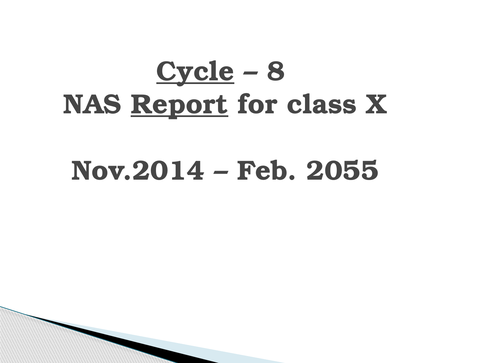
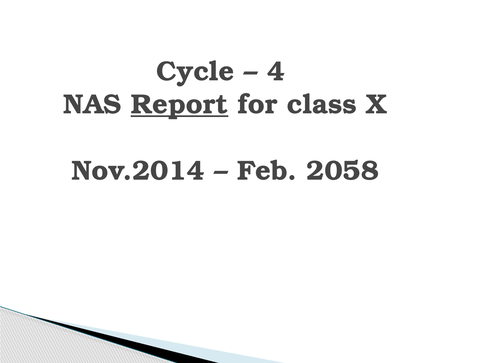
Cycle underline: present -> none
8: 8 -> 4
2055: 2055 -> 2058
